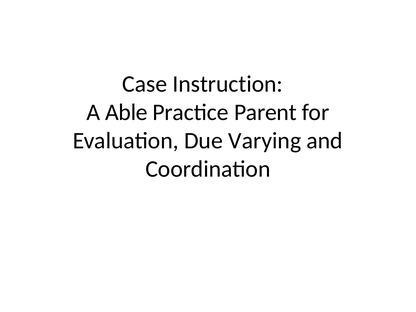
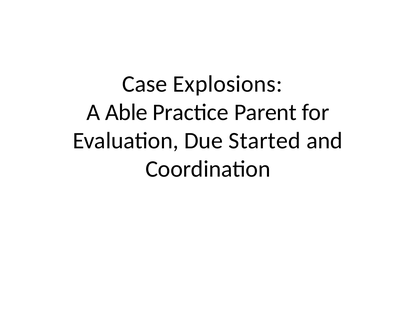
Instruction: Instruction -> Explosions
Varying: Varying -> Started
